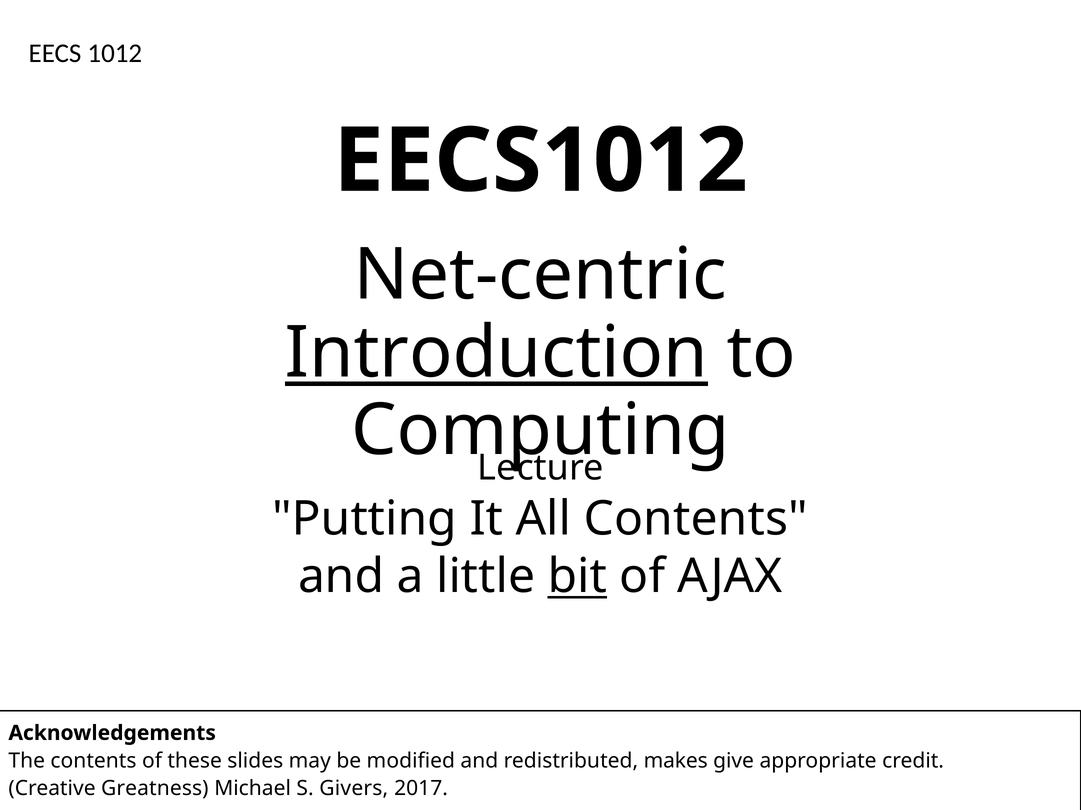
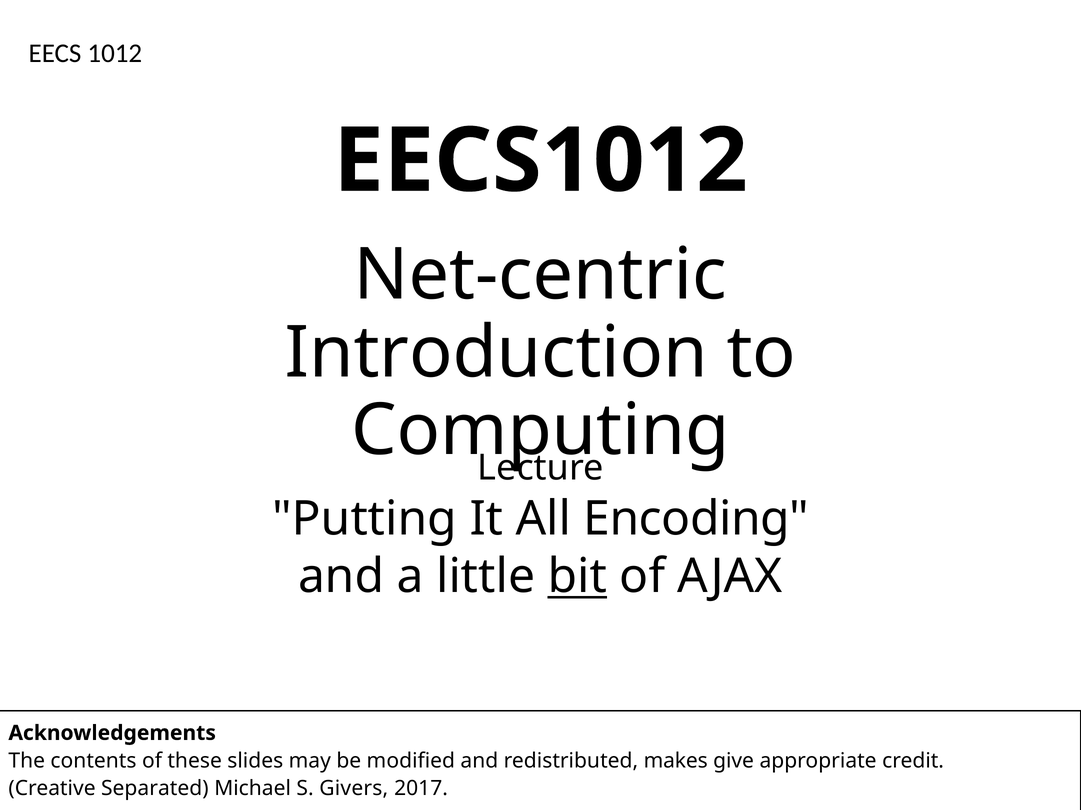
Introduction underline: present -> none
All Contents: Contents -> Encoding
Greatness: Greatness -> Separated
